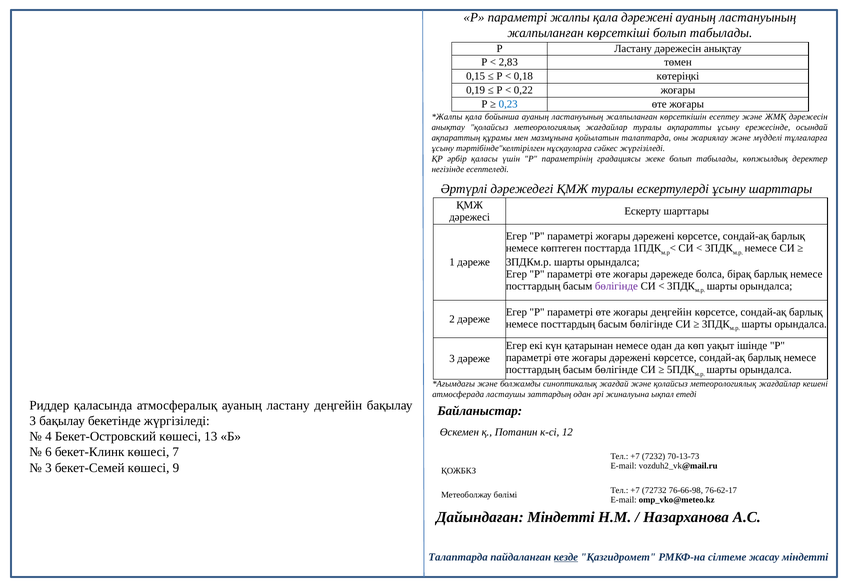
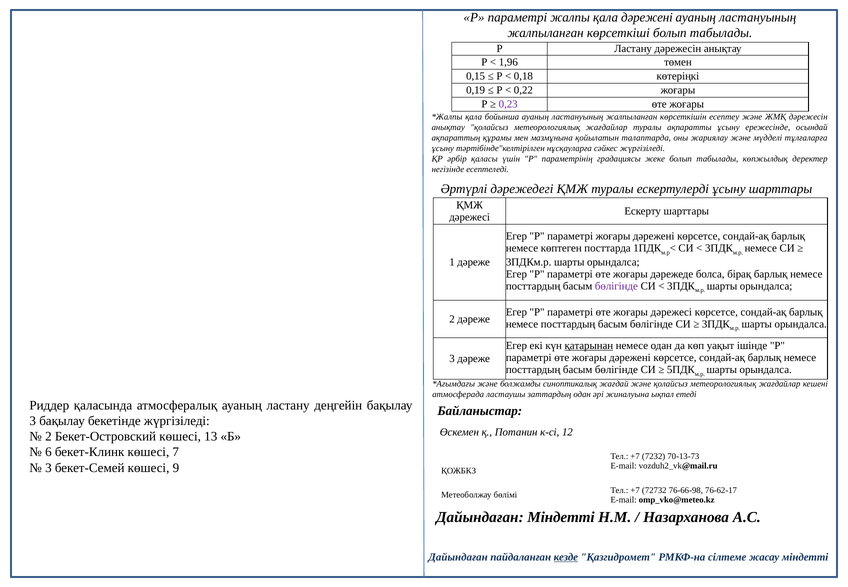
2,83: 2,83 -> 1,96
0,23 colour: blue -> purple
жоғары деңгейін: деңгейін -> дәрежесі
қатарынан underline: none -> present
4 at (48, 437): 4 -> 2
Талаптарда at (458, 557): Талаптарда -> Дайындаған
